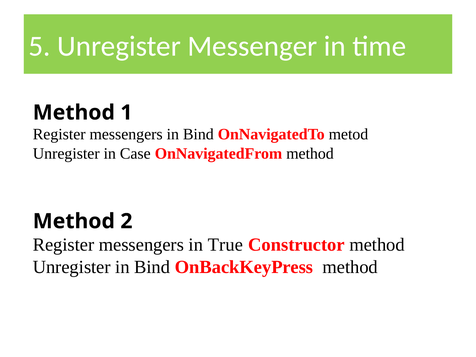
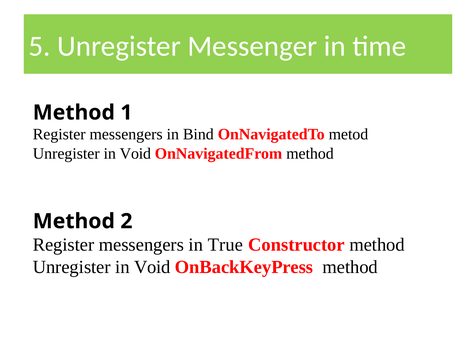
Case at (135, 153): Case -> Void
Bind at (152, 267): Bind -> Void
